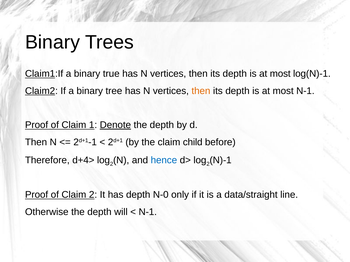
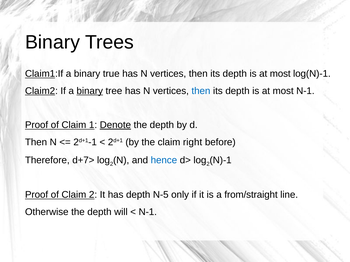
binary at (90, 91) underline: none -> present
then at (201, 91) colour: orange -> blue
child: child -> right
d+4>: d+4> -> d+7>
N-0: N-0 -> N-5
data/straight: data/straight -> from/straight
